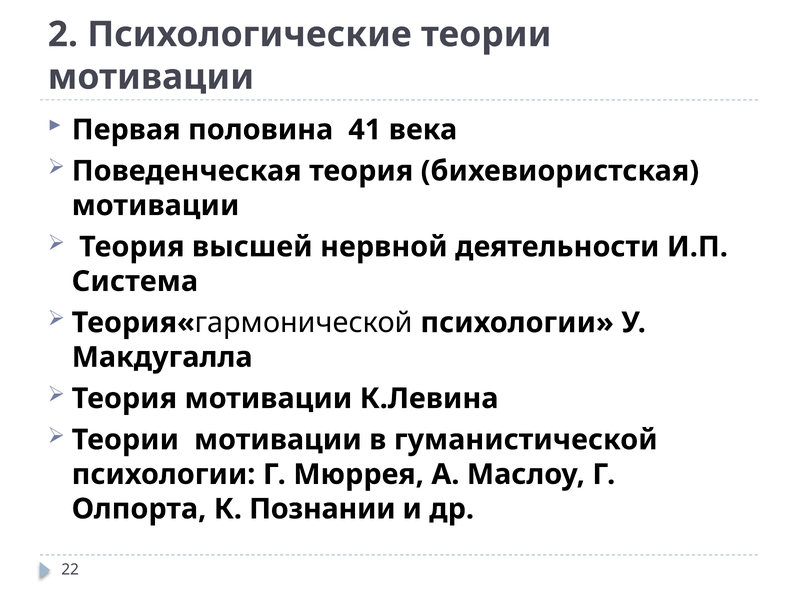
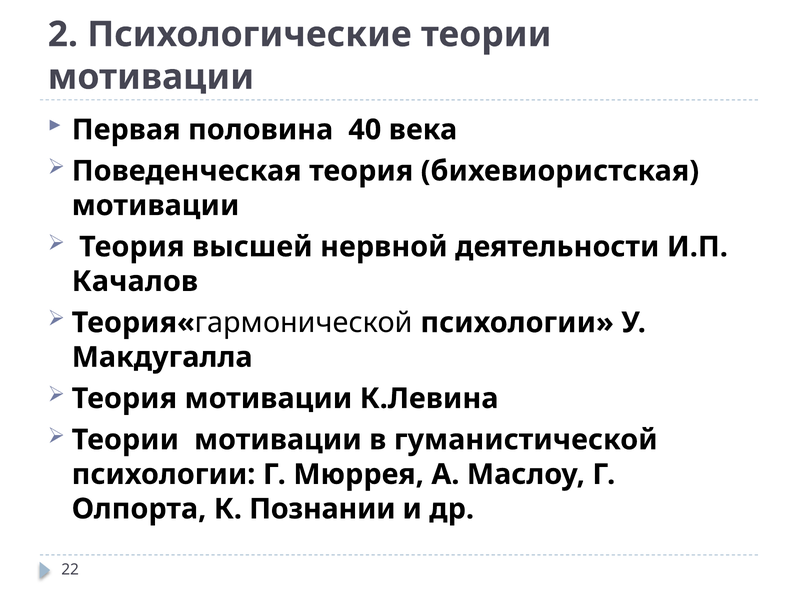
41: 41 -> 40
Система: Система -> Качалов
